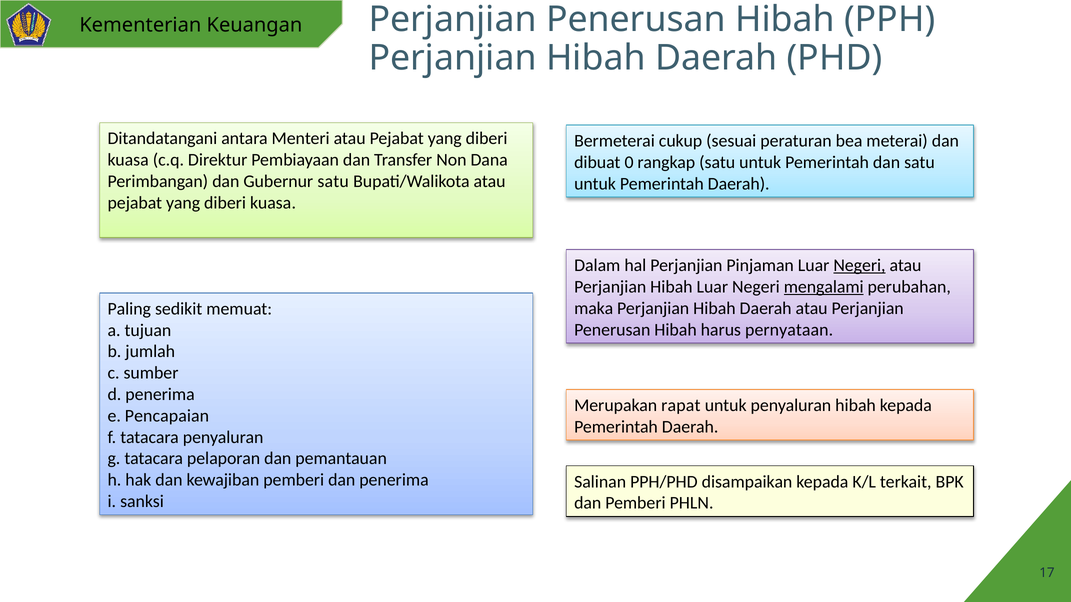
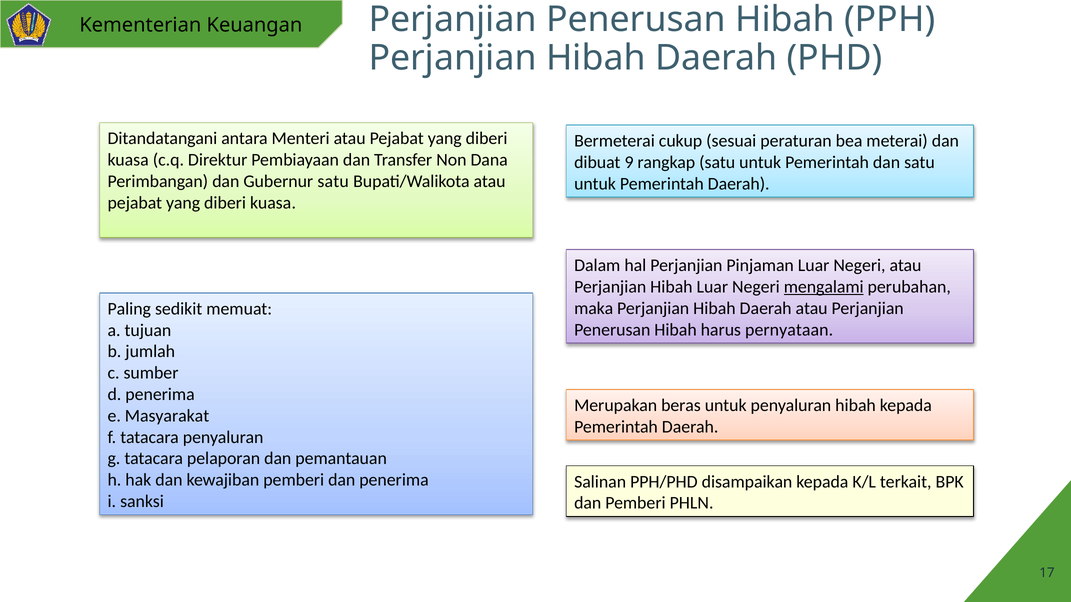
0: 0 -> 9
Negeri at (859, 266) underline: present -> none
rapat: rapat -> beras
Pencapaian: Pencapaian -> Masyarakat
